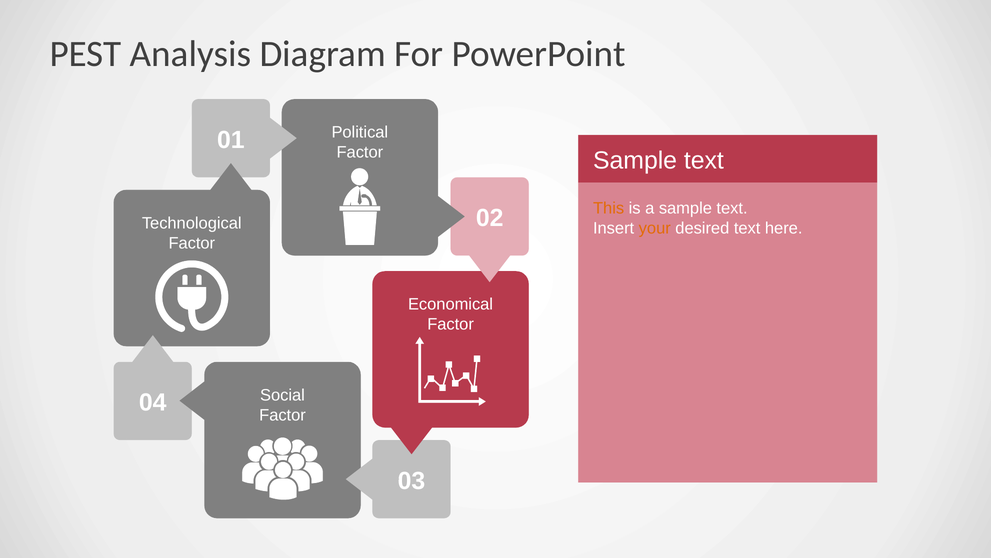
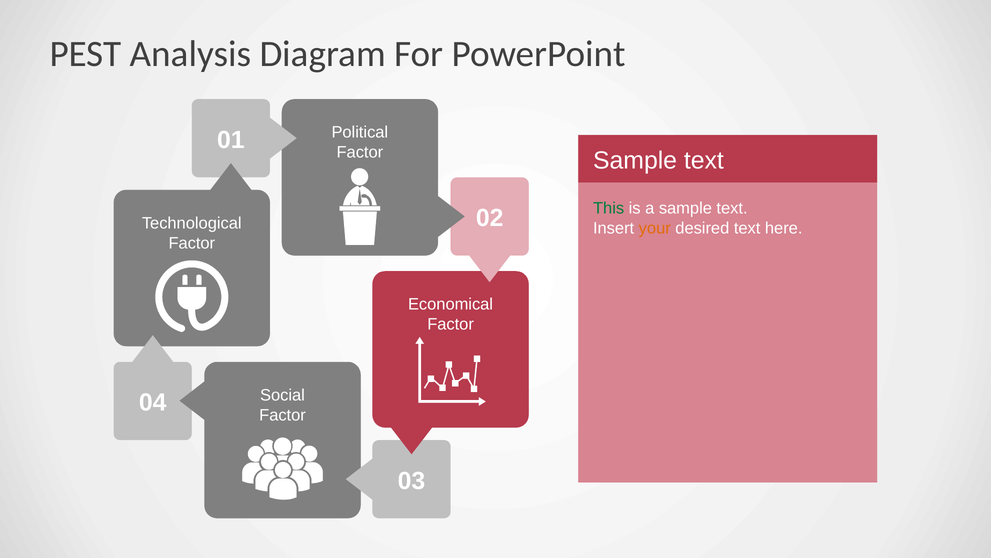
This colour: orange -> green
